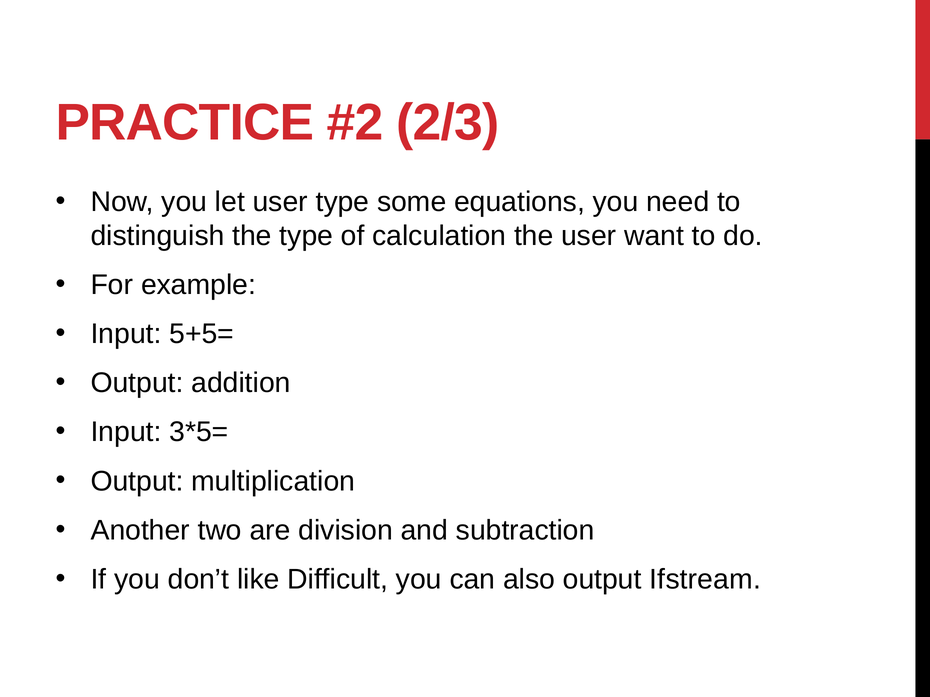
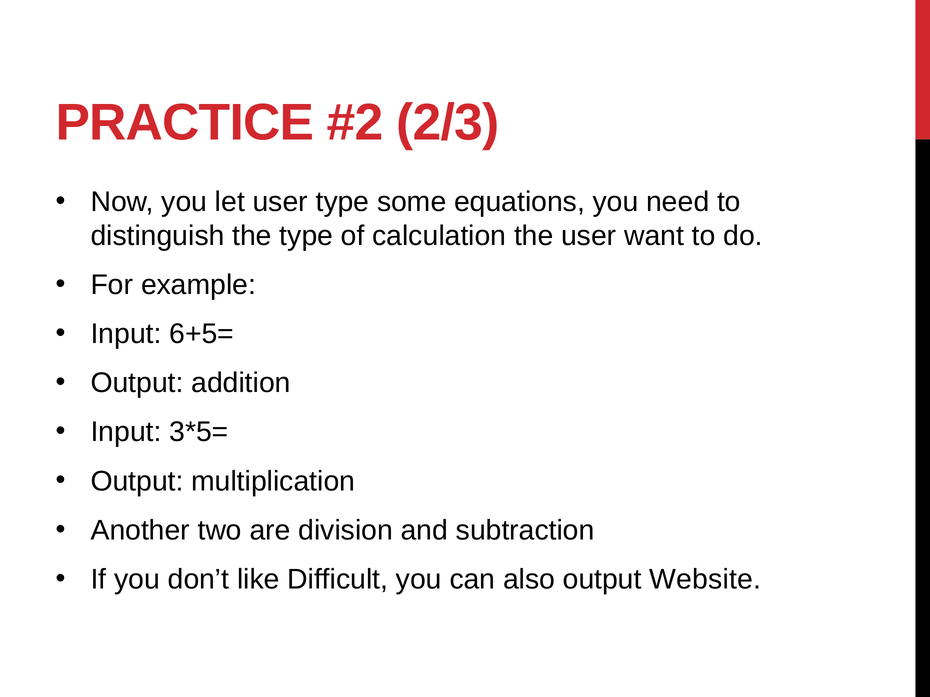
5+5=: 5+5= -> 6+5=
Ifstream: Ifstream -> Website
